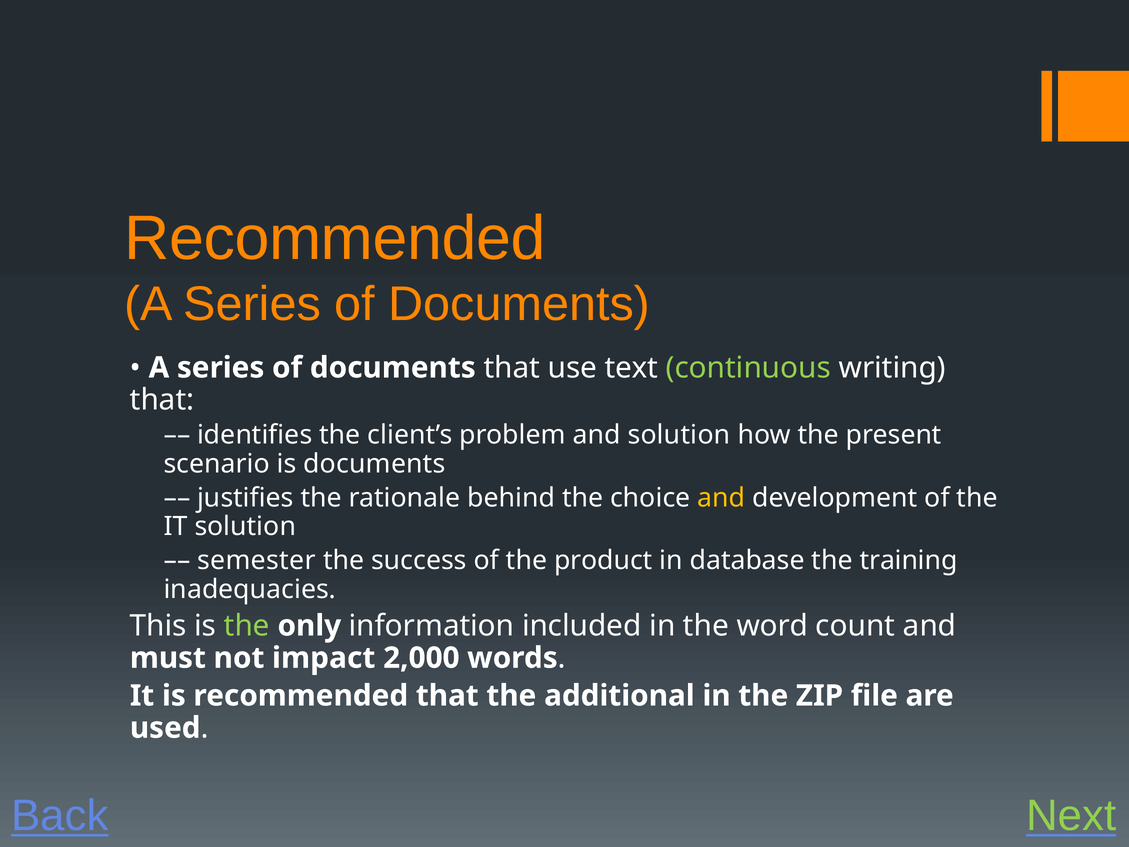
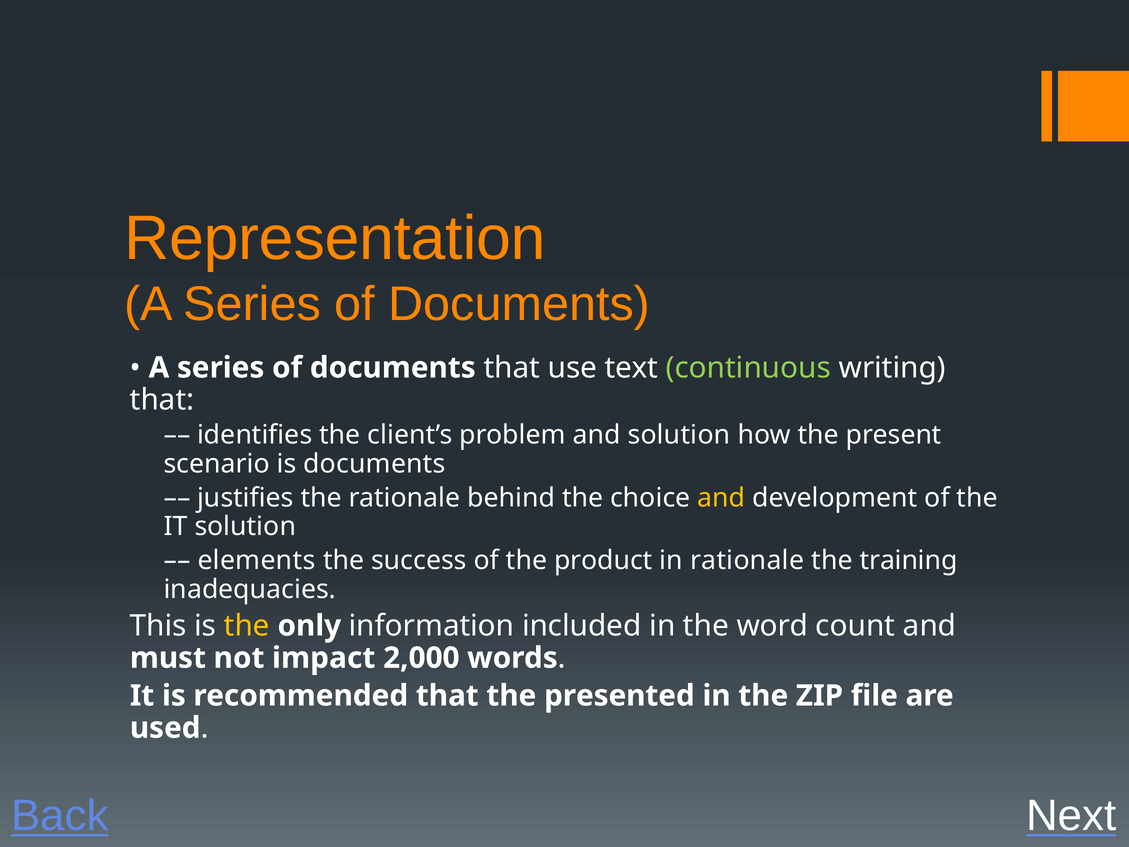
Recommended at (335, 238): Recommended -> Representation
semester: semester -> elements
in database: database -> rationale
the at (247, 626) colour: light green -> yellow
additional: additional -> presented
Next colour: light green -> white
